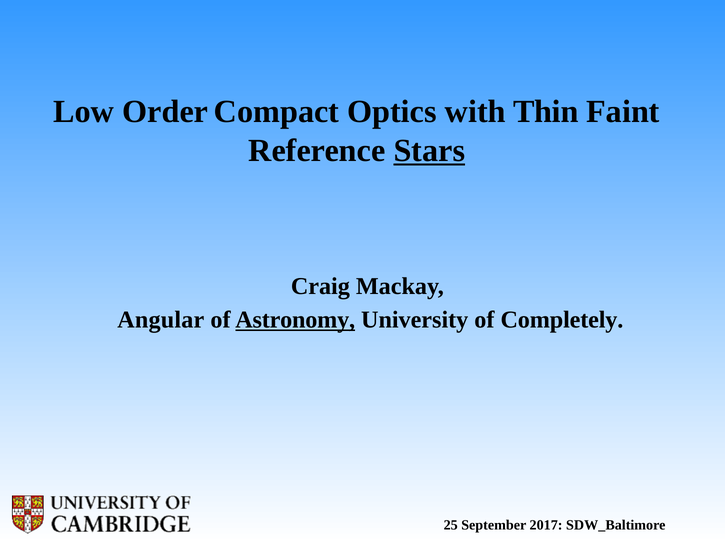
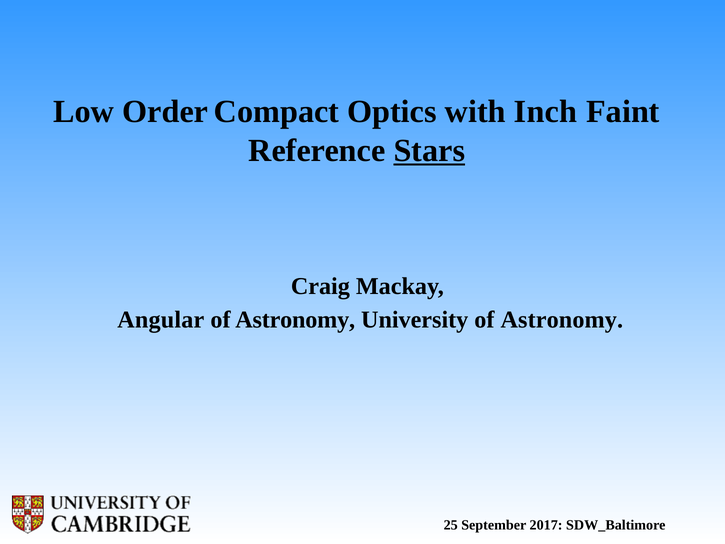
Thin: Thin -> Inch
Astronomy at (295, 320) underline: present -> none
University of Completely: Completely -> Astronomy
